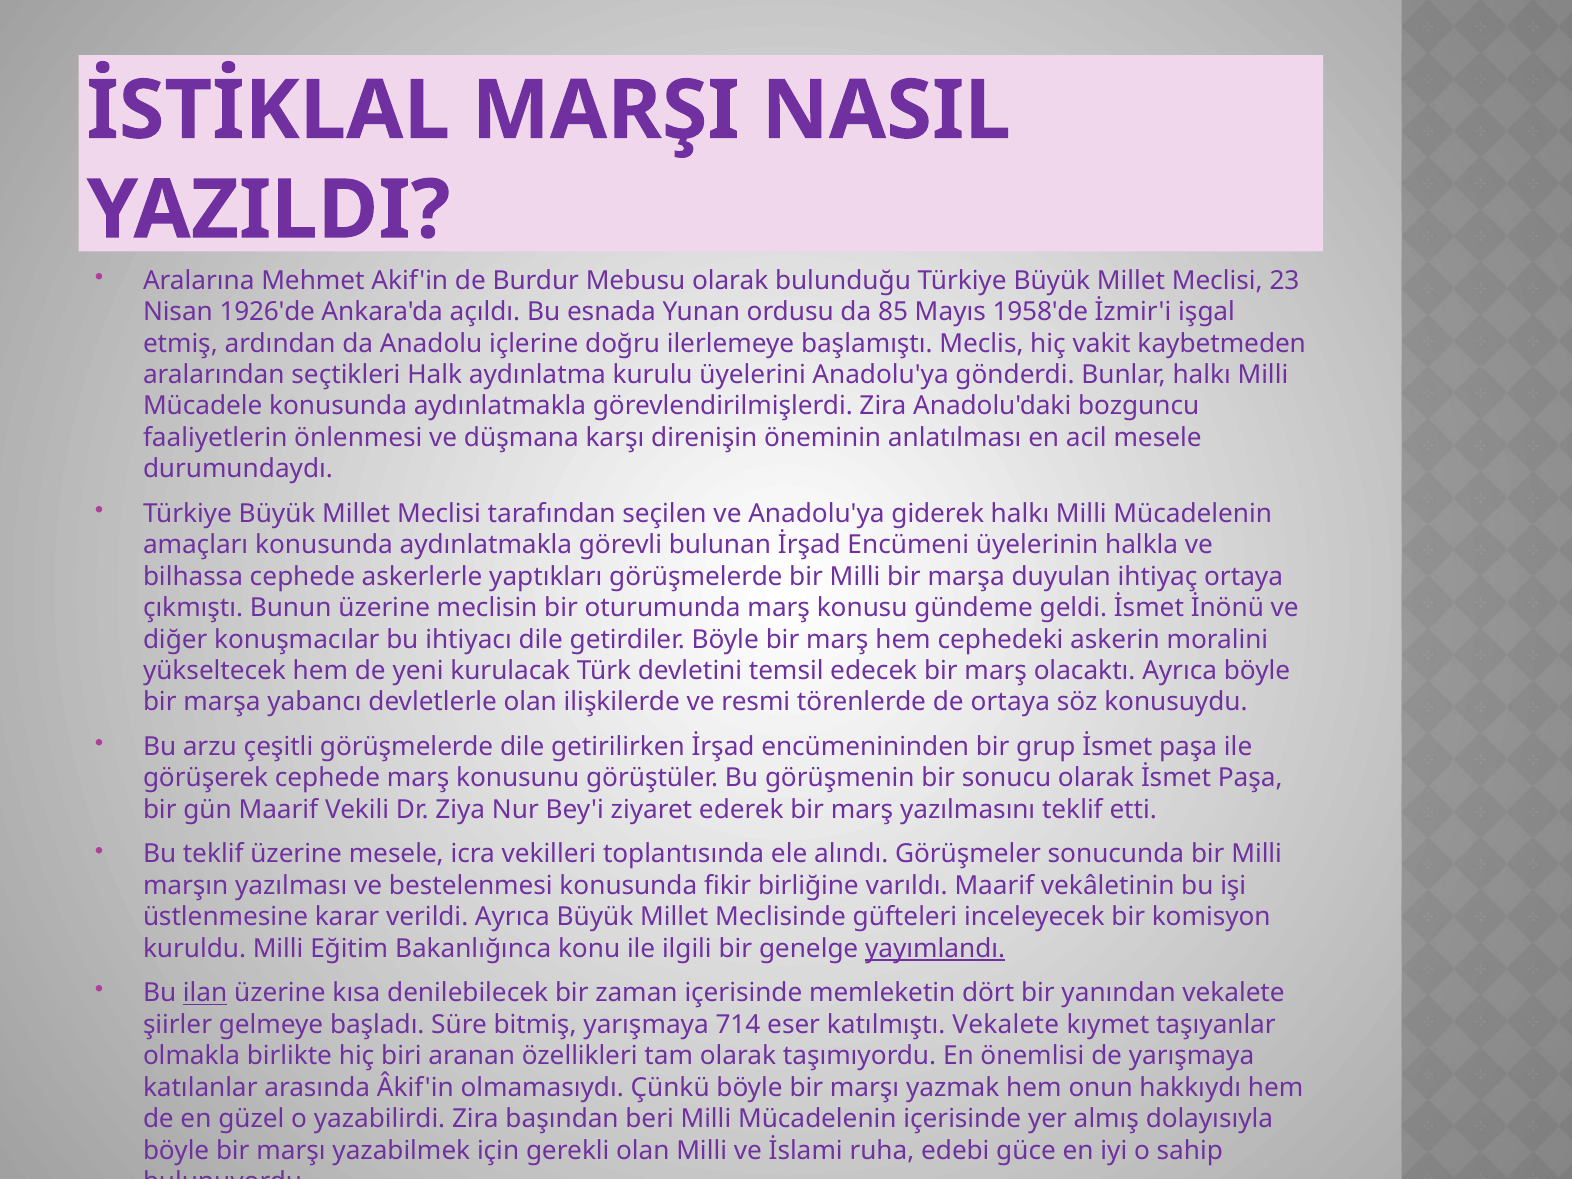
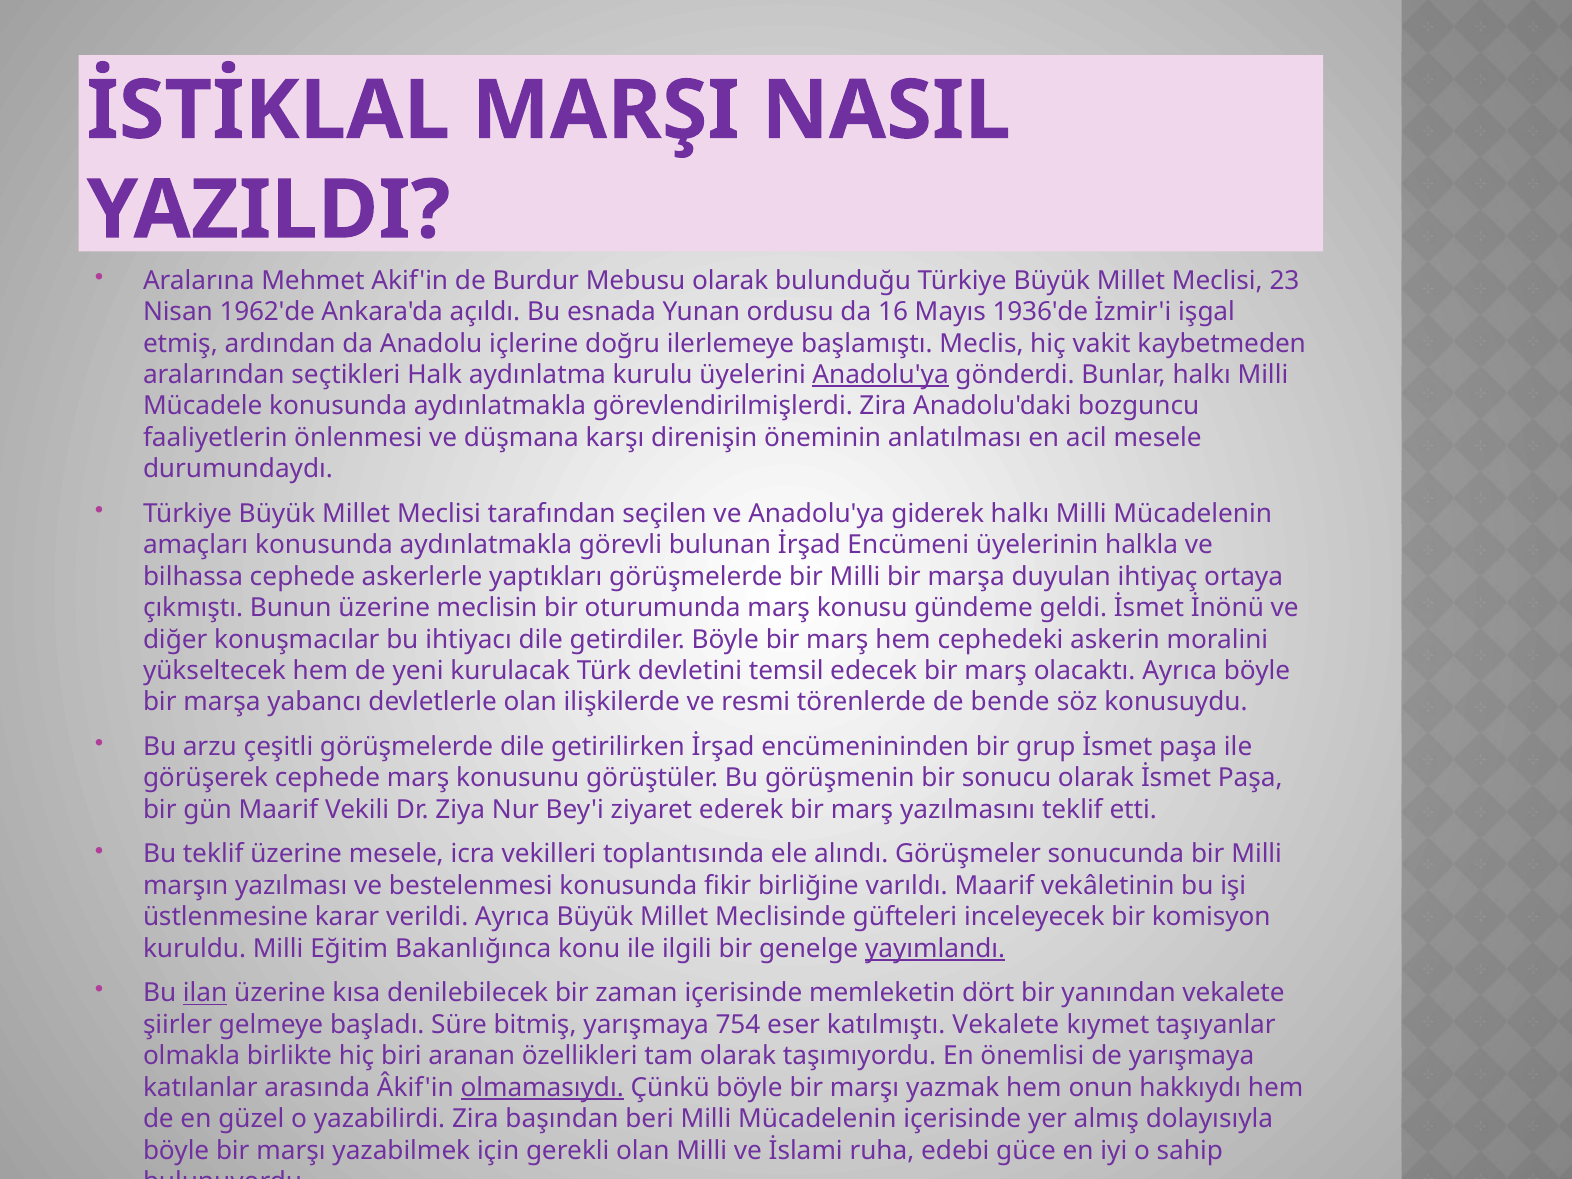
1926'de: 1926'de -> 1962'de
85: 85 -> 16
1958'de: 1958'de -> 1936'de
Anadolu'ya at (881, 375) underline: none -> present
de ortaya: ortaya -> bende
714: 714 -> 754
olmamasıydı underline: none -> present
